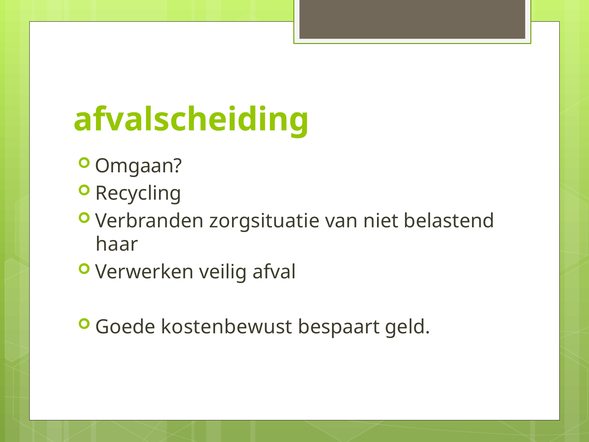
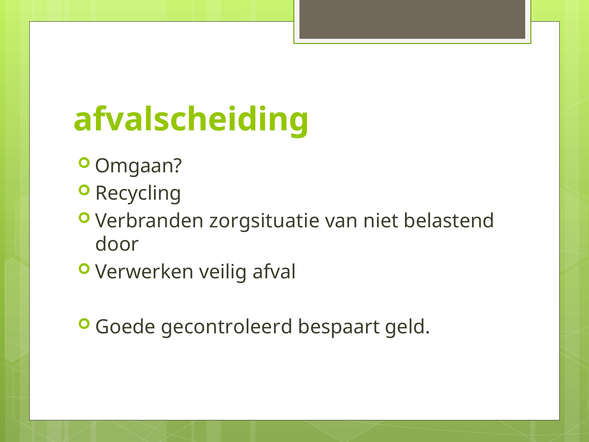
haar: haar -> door
kostenbewust: kostenbewust -> gecontroleerd
